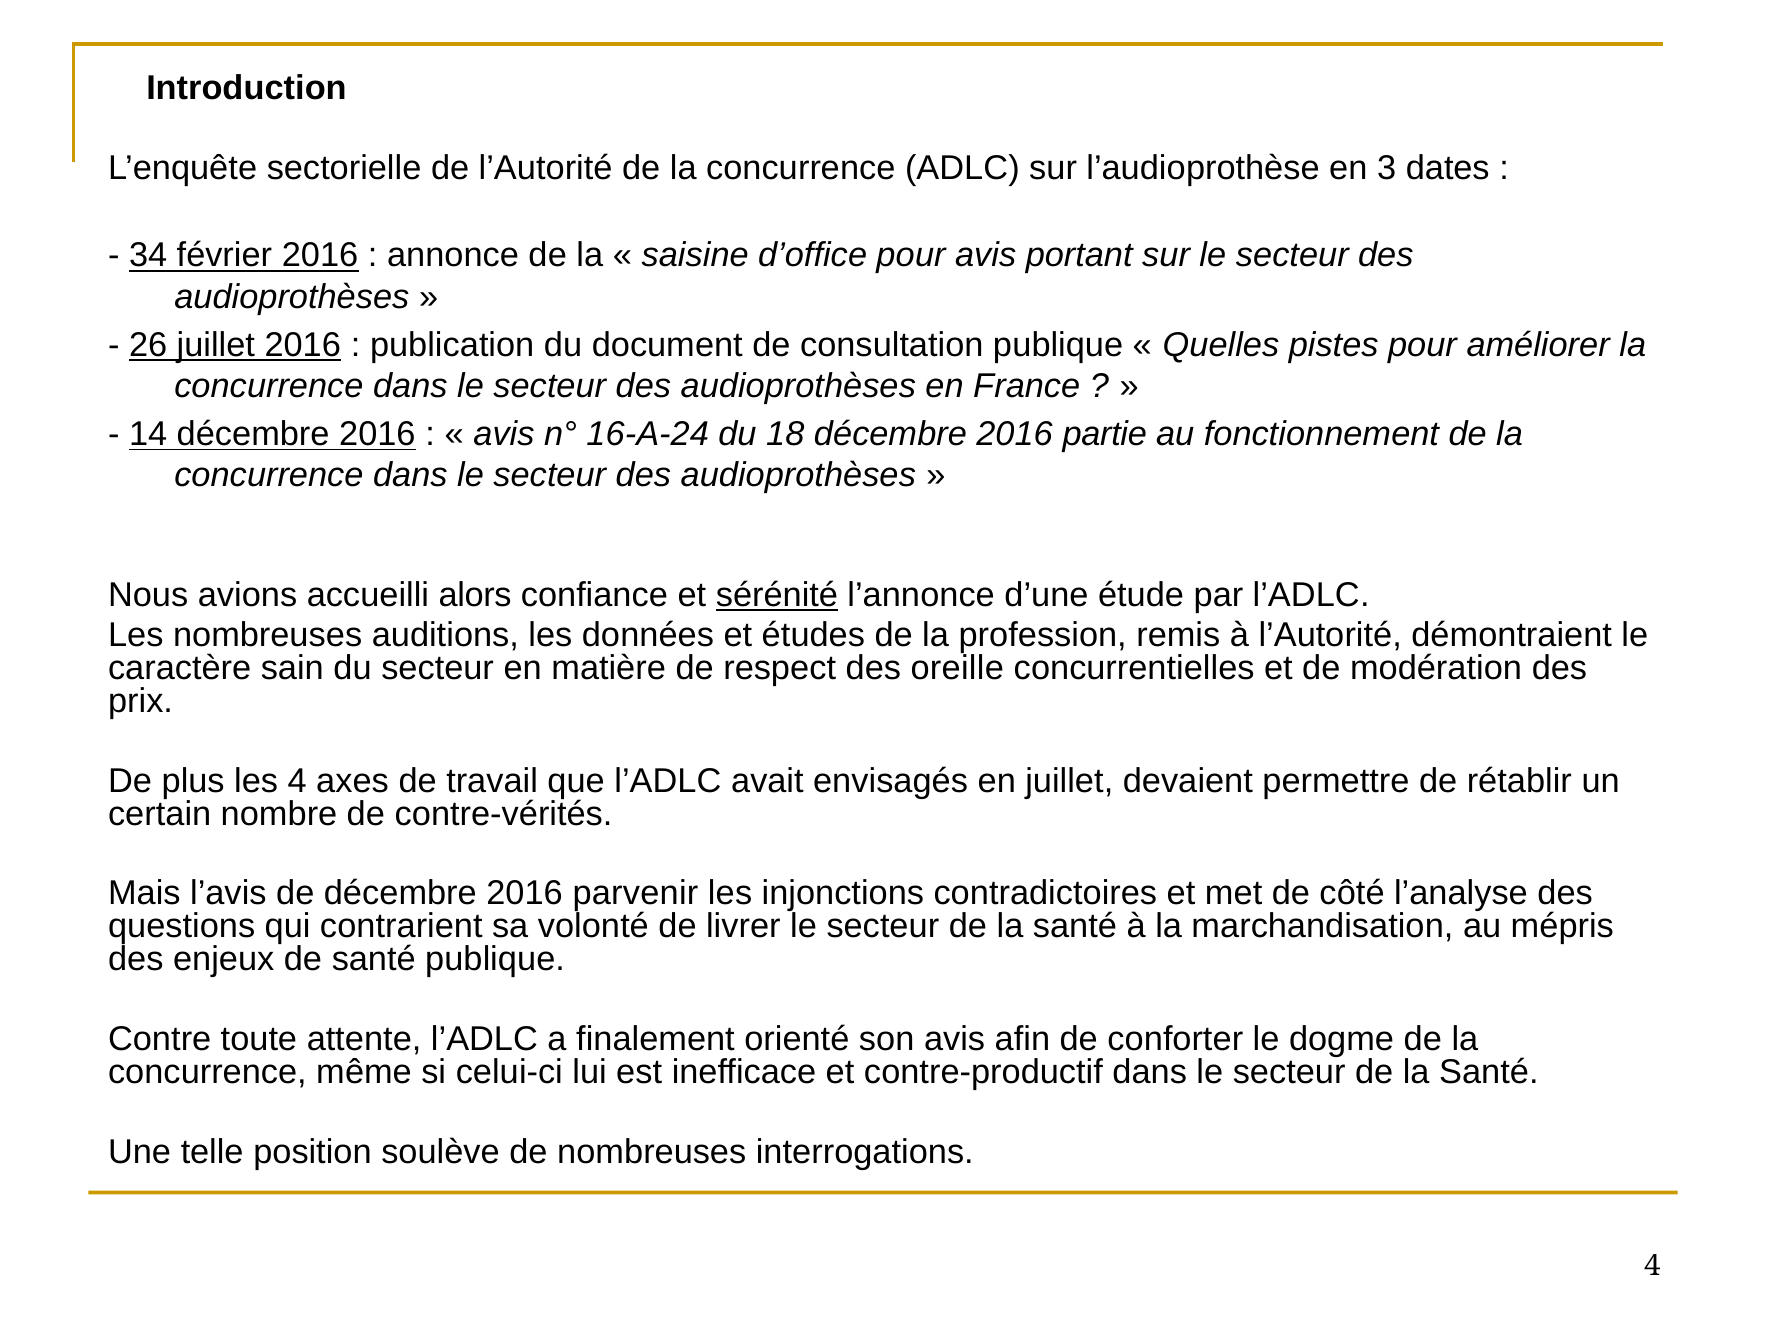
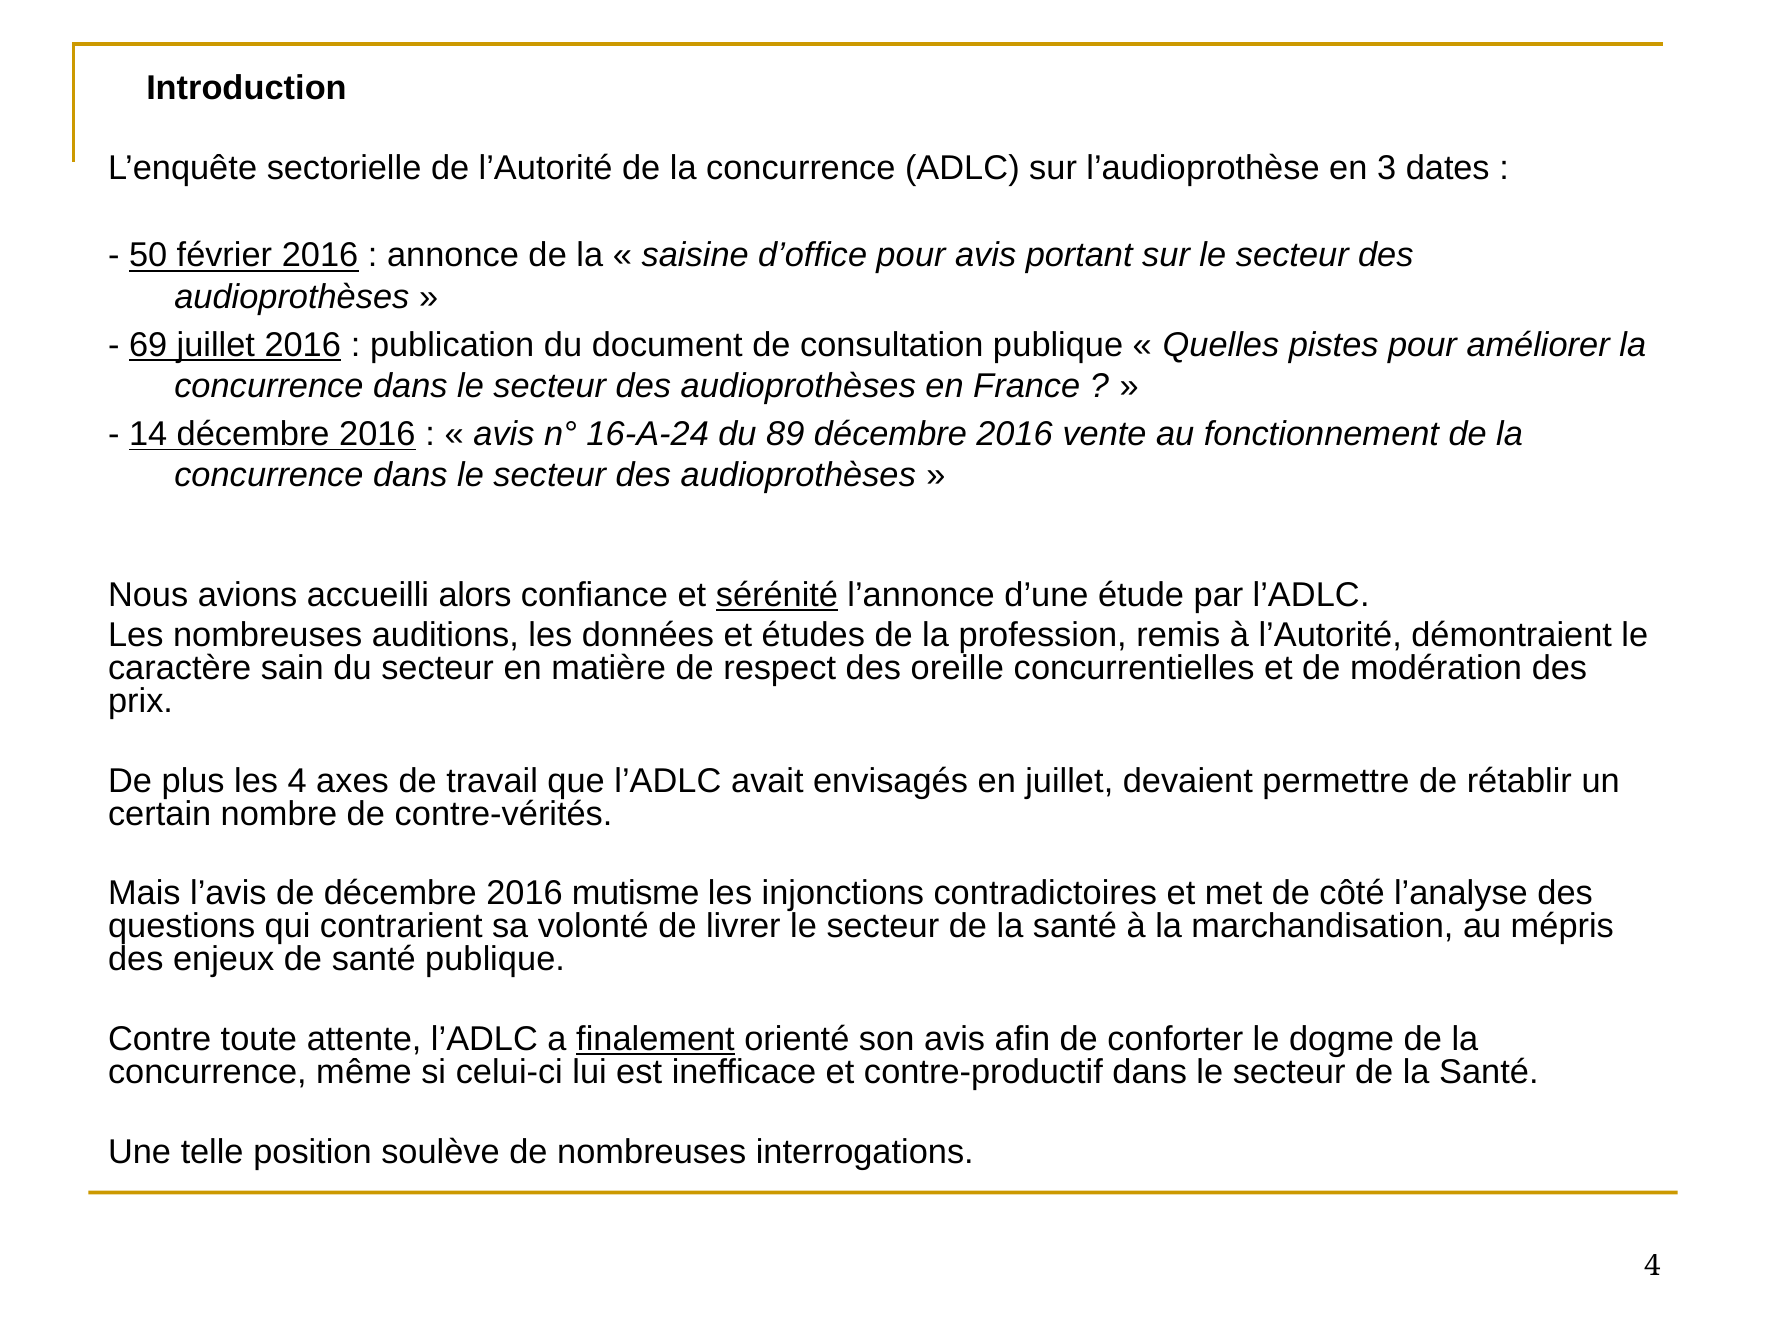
34: 34 -> 50
26: 26 -> 69
18: 18 -> 89
partie: partie -> vente
parvenir: parvenir -> mutisme
finalement underline: none -> present
